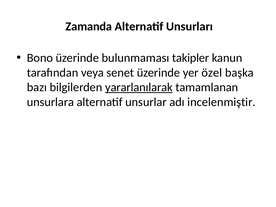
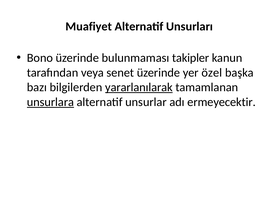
Zamanda: Zamanda -> Muafiyet
unsurlara underline: none -> present
incelenmiştir: incelenmiştir -> ermeyecektir
